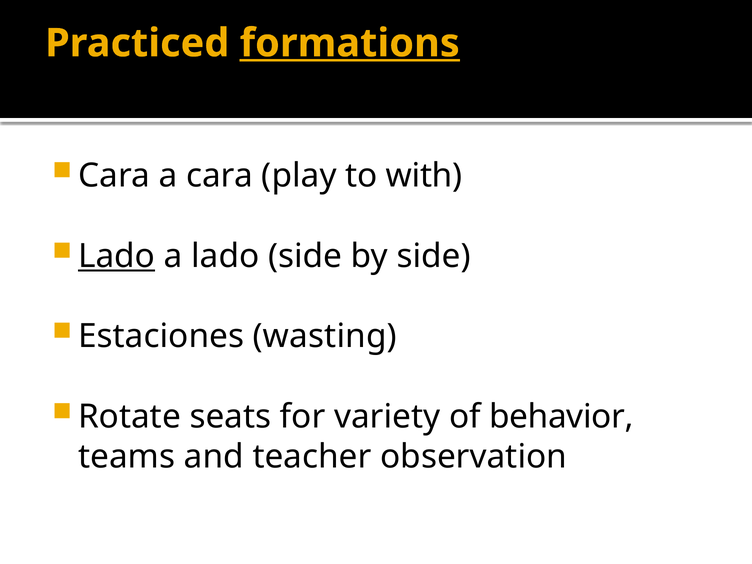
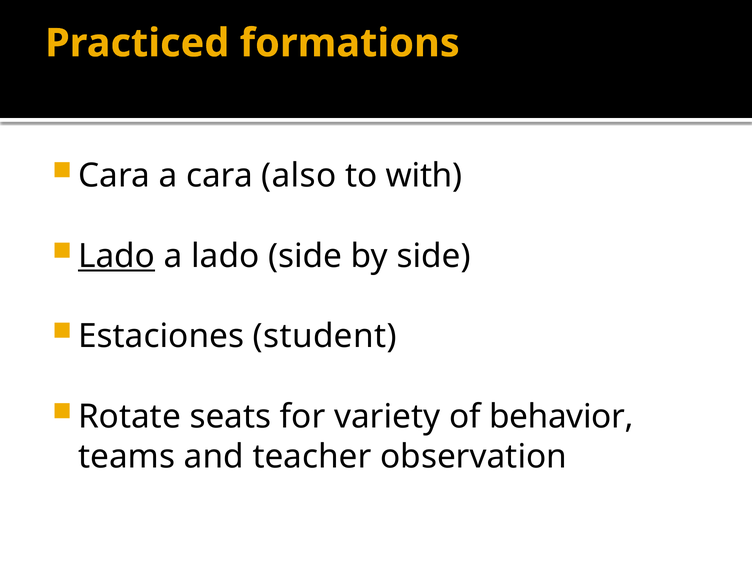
formations underline: present -> none
play: play -> also
wasting: wasting -> student
